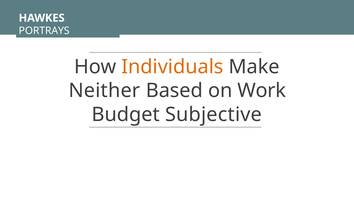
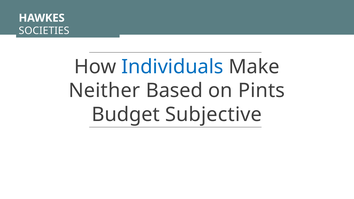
PORTRAYS: PORTRAYS -> SOCIETIES
Individuals colour: orange -> blue
Work: Work -> Pints
